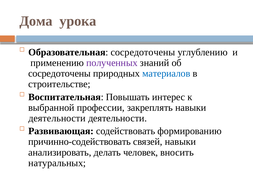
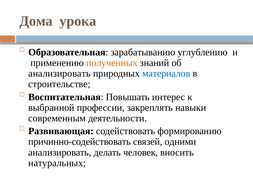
Образовательная сосредоточены: сосредоточены -> зарабатыванию
полученных colour: purple -> orange
сосредоточены at (60, 73): сосредоточены -> анализировать
деятельности at (57, 118): деятельности -> современным
связей навыки: навыки -> одними
